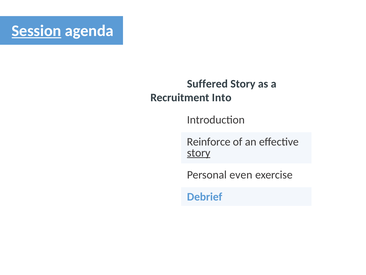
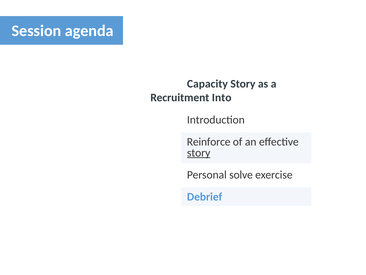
Session underline: present -> none
Suffered: Suffered -> Capacity
even: even -> solve
